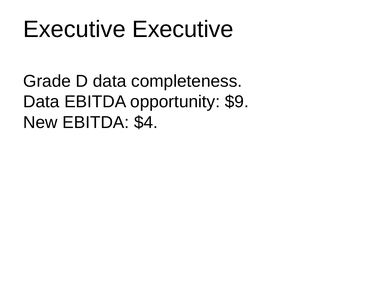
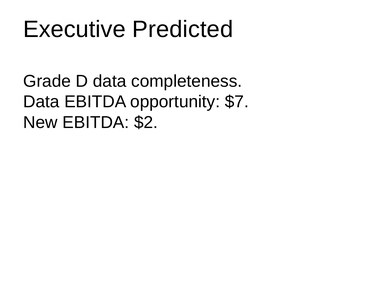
Executive Executive: Executive -> Predicted
$9: $9 -> $7
$4: $4 -> $2
